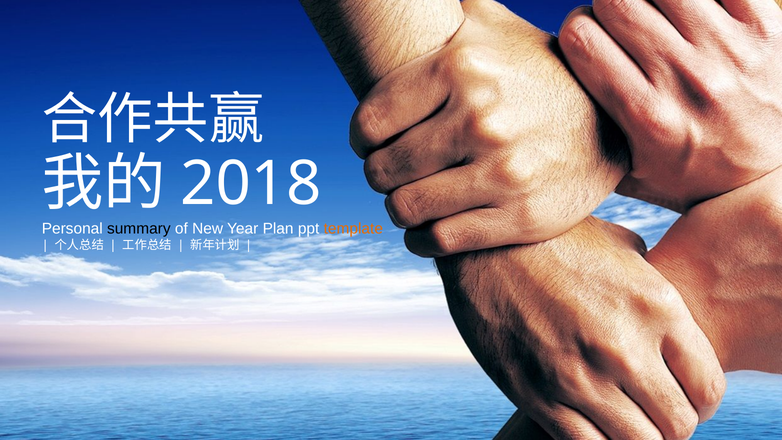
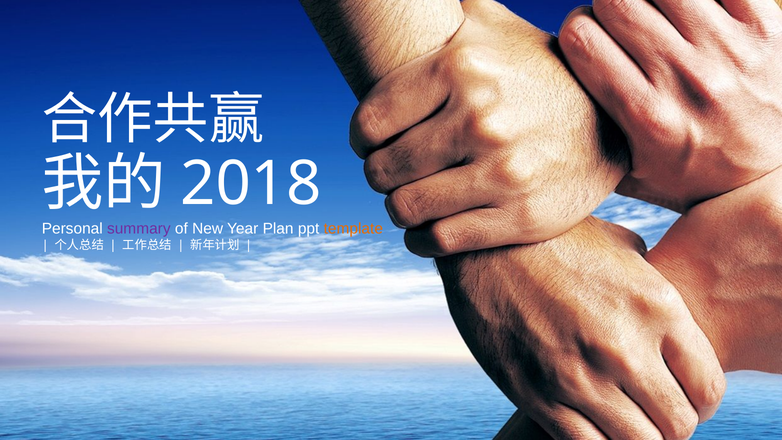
summary colour: black -> purple
